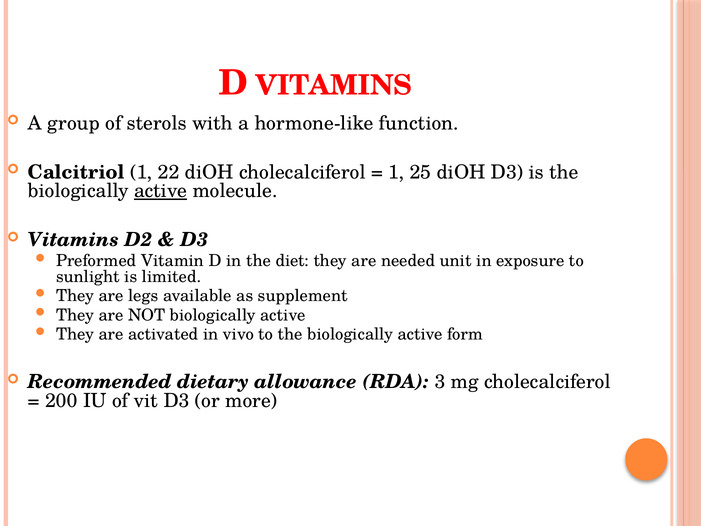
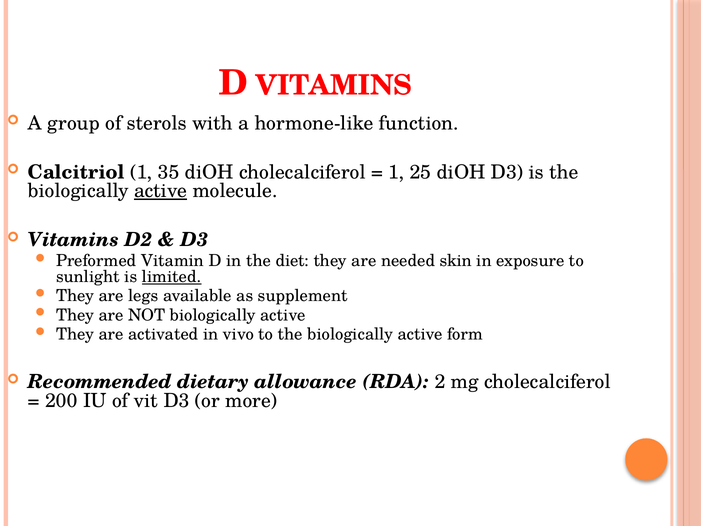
22: 22 -> 35
unit: unit -> skin
limited underline: none -> present
3: 3 -> 2
